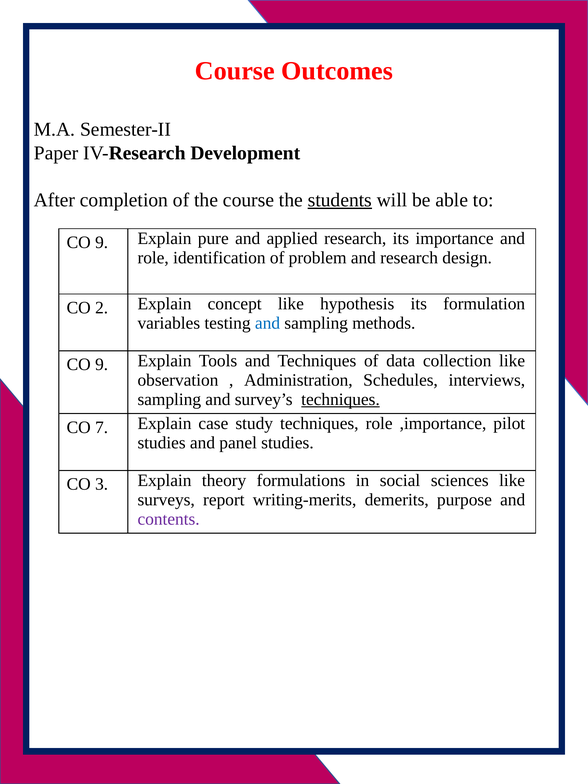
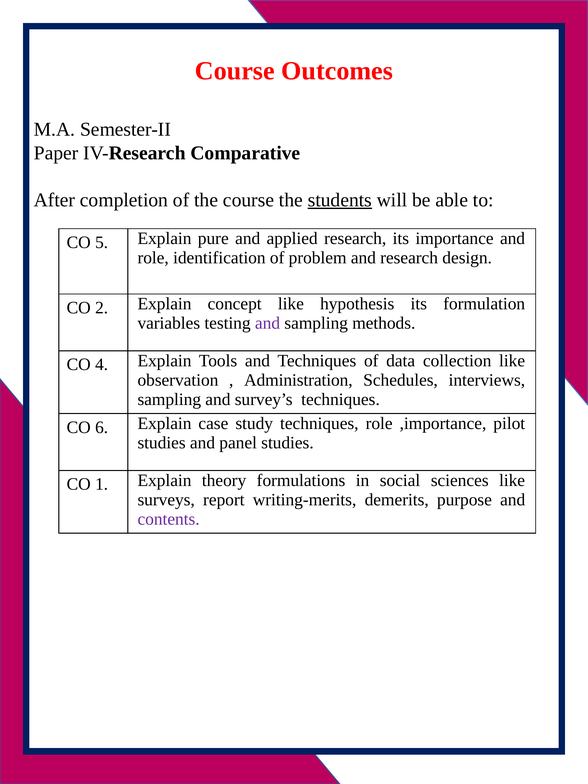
Development: Development -> Comparative
9 at (102, 242): 9 -> 5
and at (268, 323) colour: blue -> purple
9 at (102, 365): 9 -> 4
techniques at (340, 399) underline: present -> none
7: 7 -> 6
3: 3 -> 1
